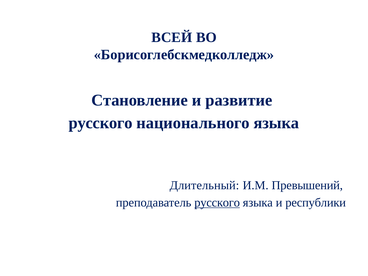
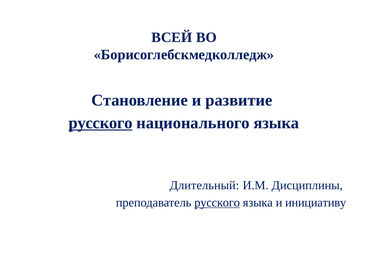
русского at (101, 123) underline: none -> present
Превышений: Превышений -> Дисциплины
республики: республики -> инициативу
